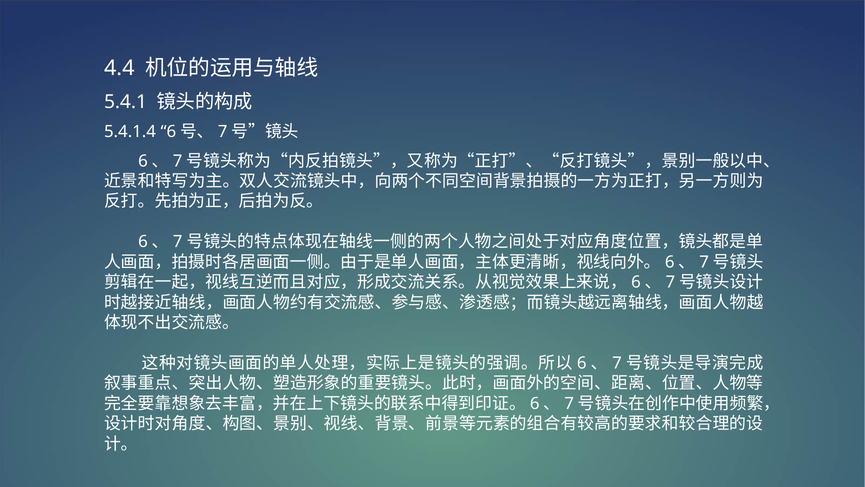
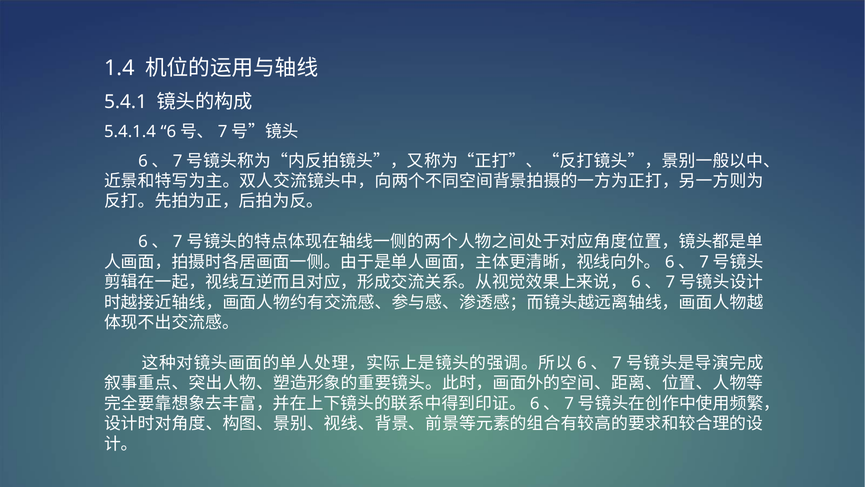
4.4: 4.4 -> 1.4
